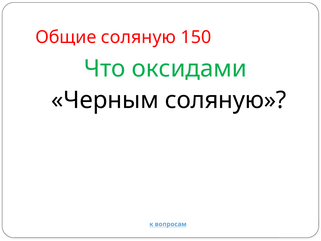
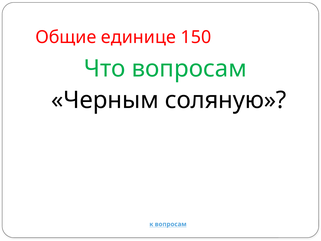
Общие соляную: соляную -> единице
Что оксидами: оксидами -> вопросам
